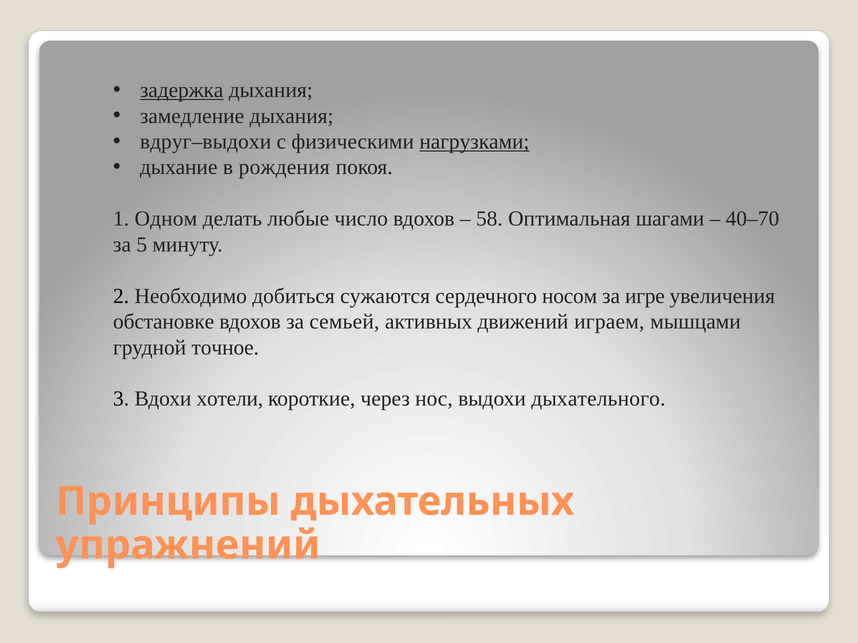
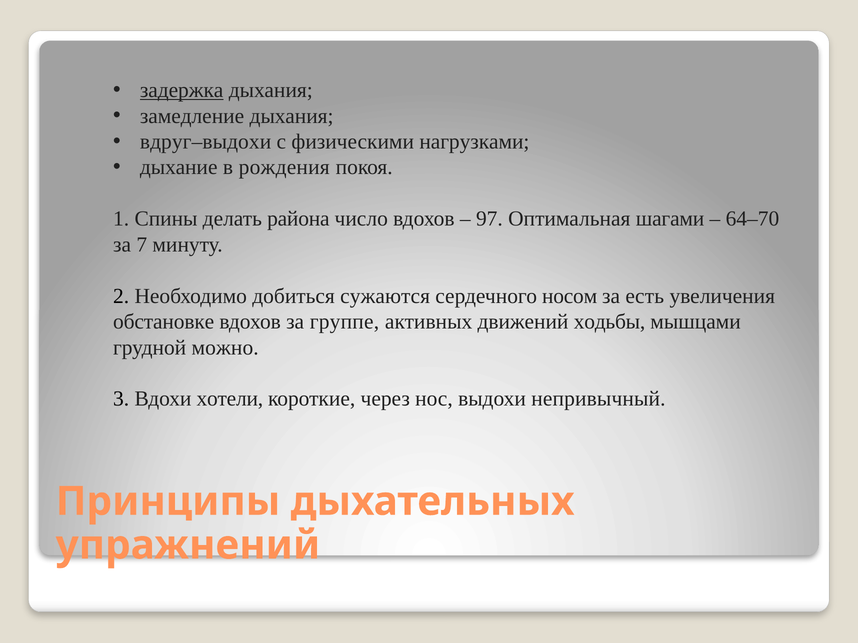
нагрузками underline: present -> none
Одном: Одном -> Спины
любые: любые -> района
58: 58 -> 97
40–70: 40–70 -> 64–70
5: 5 -> 7
игре: игре -> есть
семьей: семьей -> группе
играем: играем -> ходьбы
точное: точное -> можно
дыхательного: дыхательного -> непривычный
